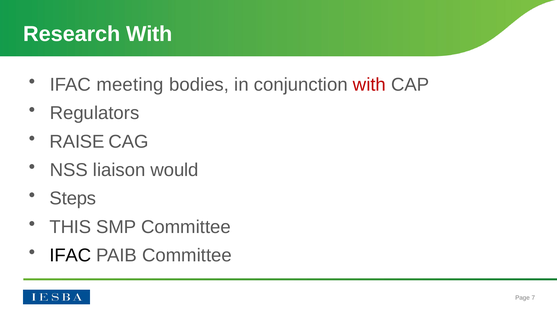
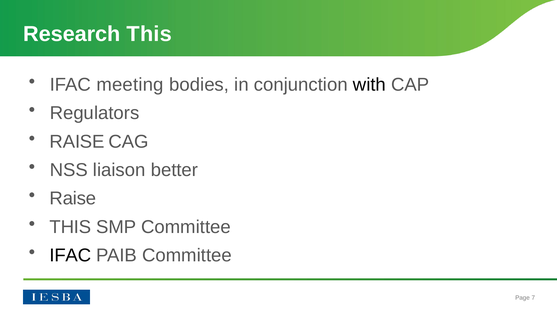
Research With: With -> This
with at (369, 85) colour: red -> black
would: would -> better
Steps at (73, 199): Steps -> Raise
